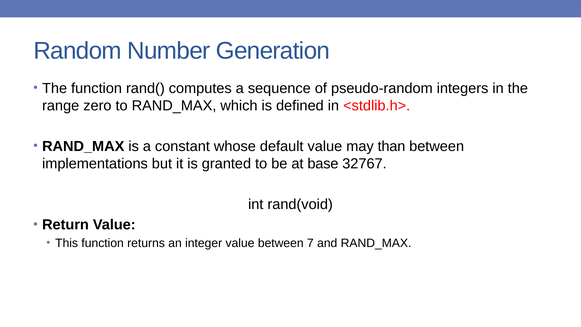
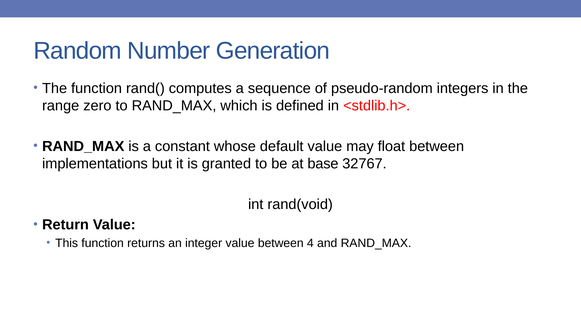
than: than -> float
7: 7 -> 4
